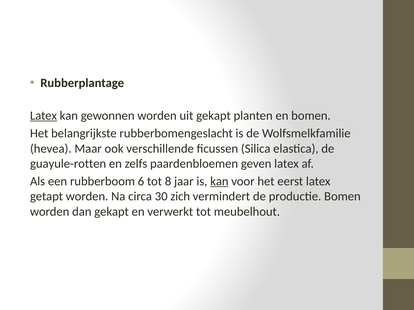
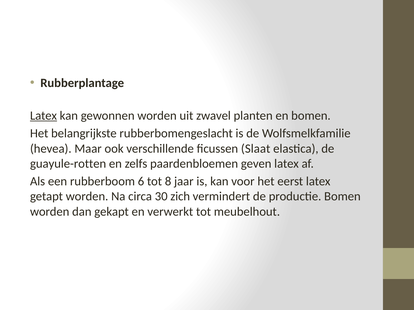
uit gekapt: gekapt -> zwavel
Silica: Silica -> Slaat
kan at (219, 182) underline: present -> none
